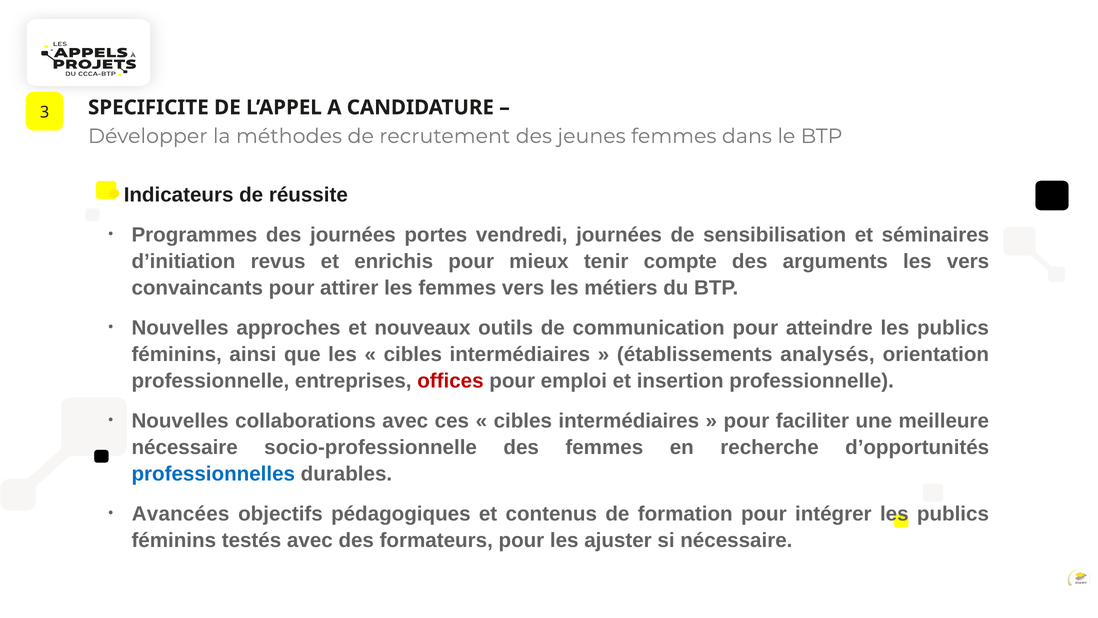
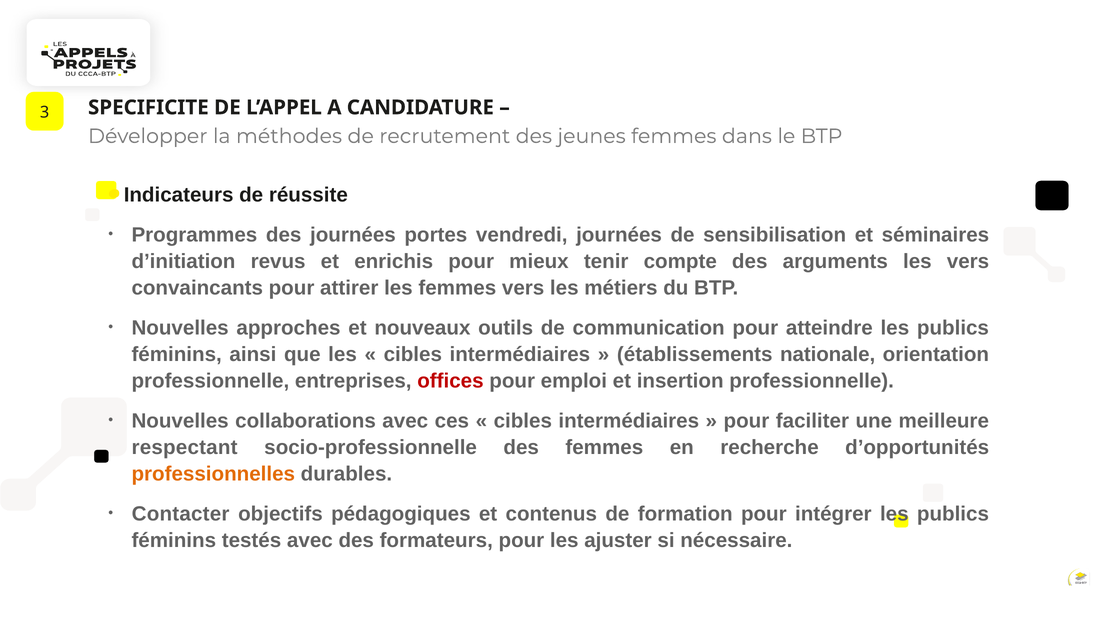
analysés: analysés -> nationale
nécessaire at (185, 447): nécessaire -> respectant
professionnelles colour: blue -> orange
Avancées: Avancées -> Contacter
